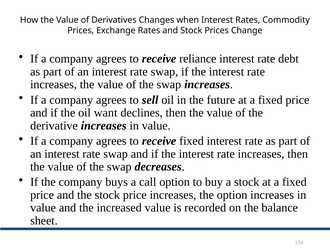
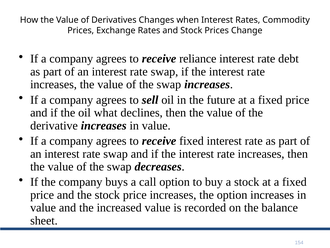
want: want -> what
